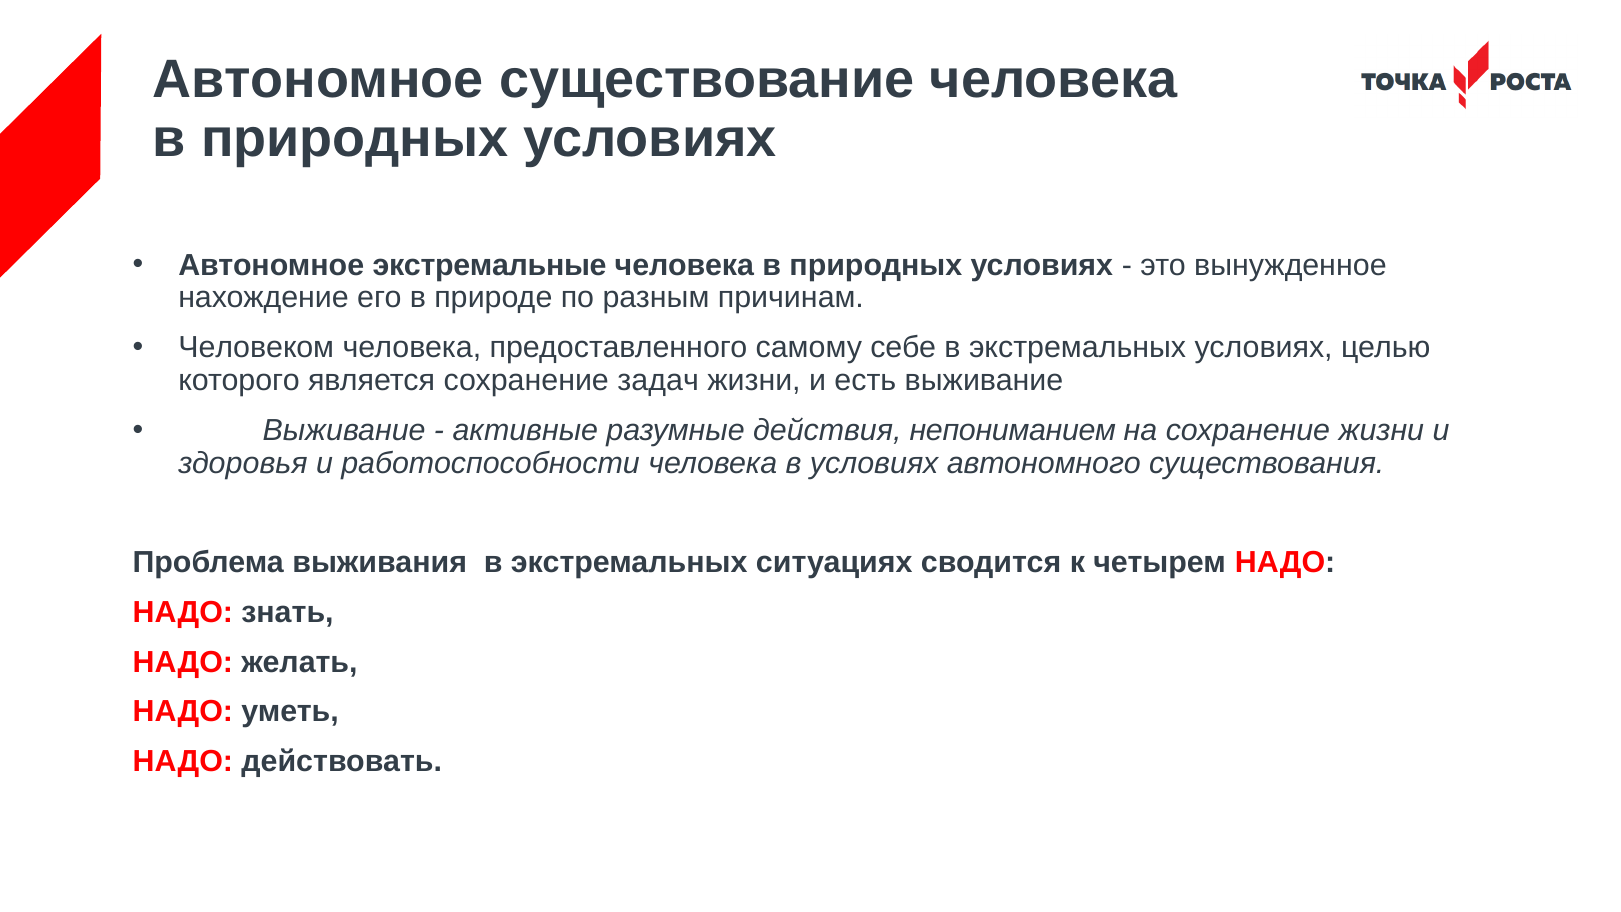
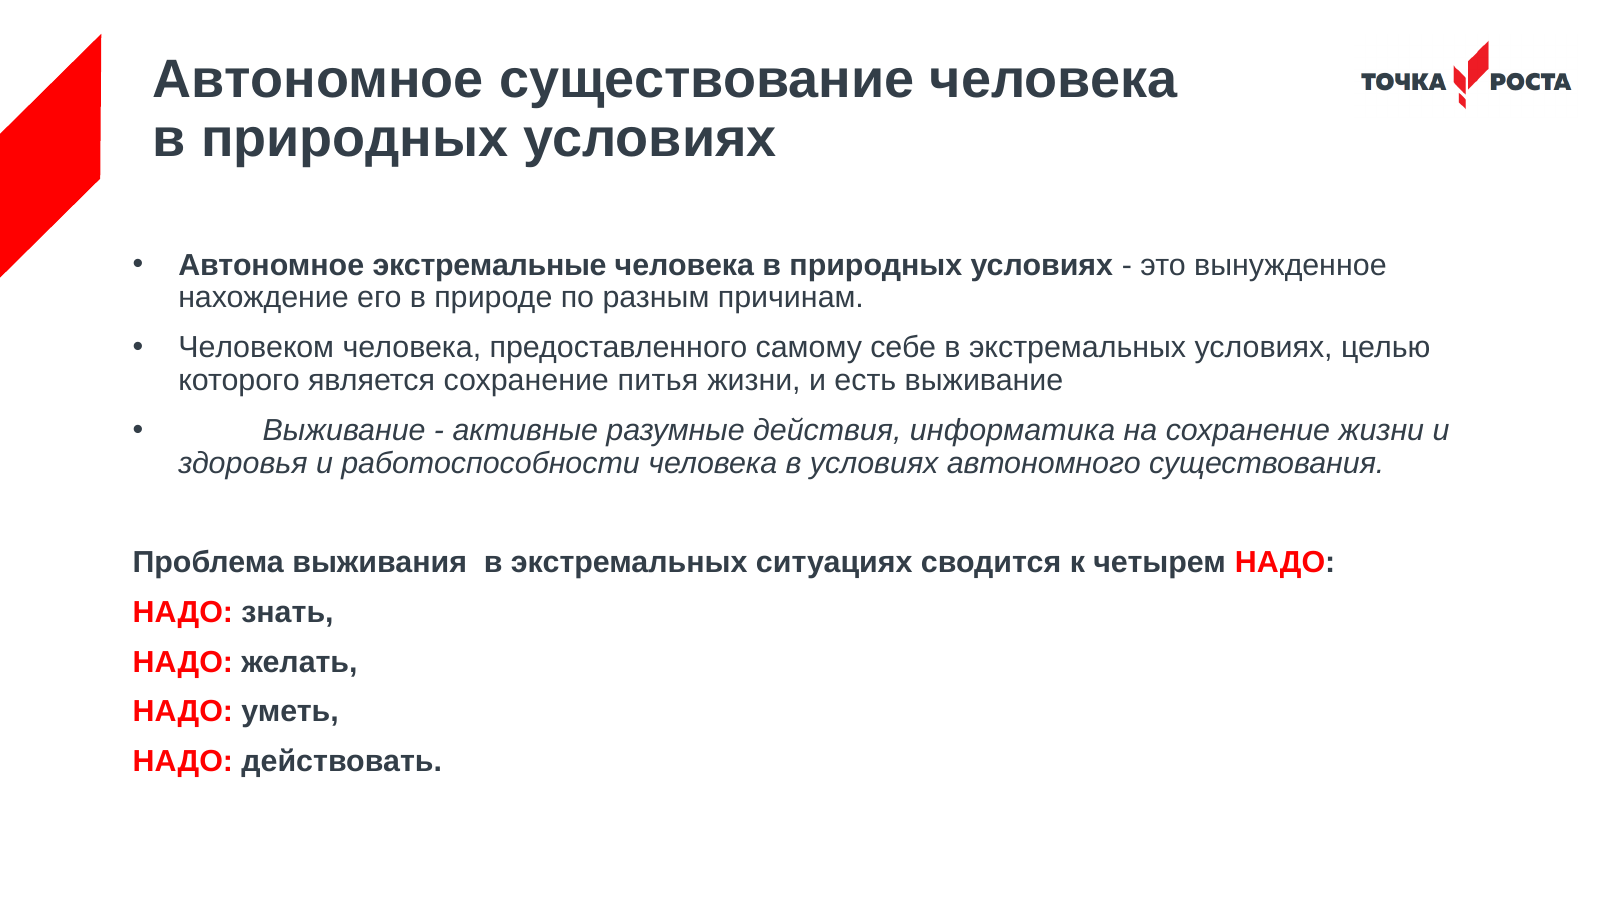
задач: задач -> питья
непониманием: непониманием -> информатика
